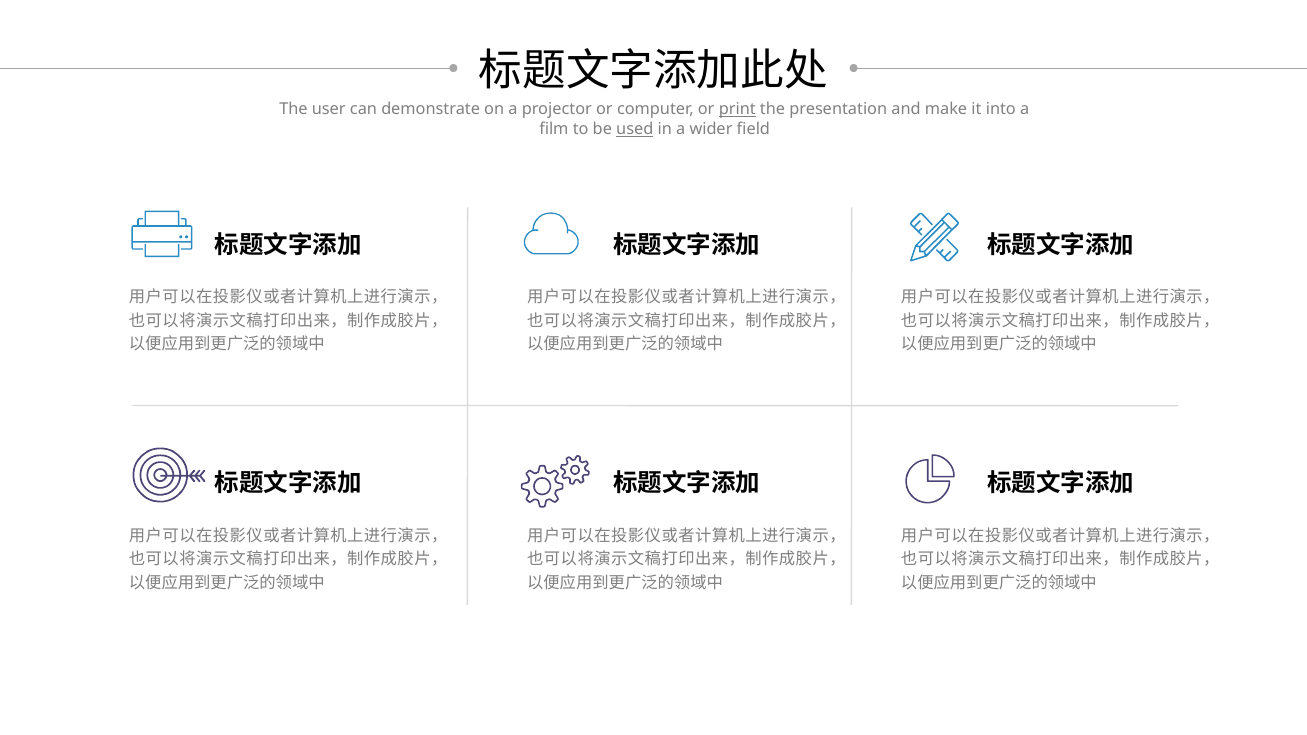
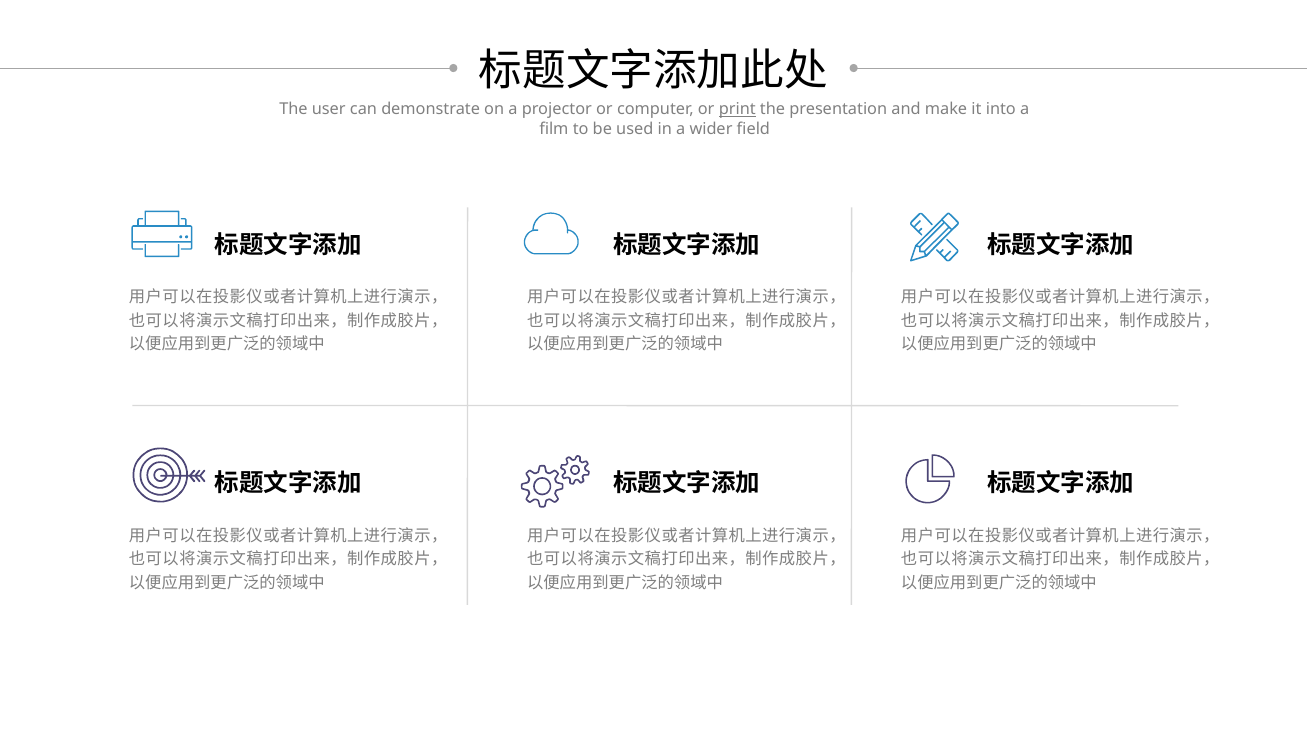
used underline: present -> none
